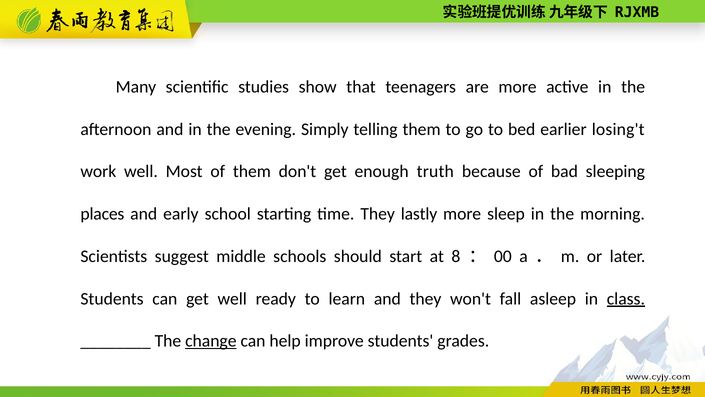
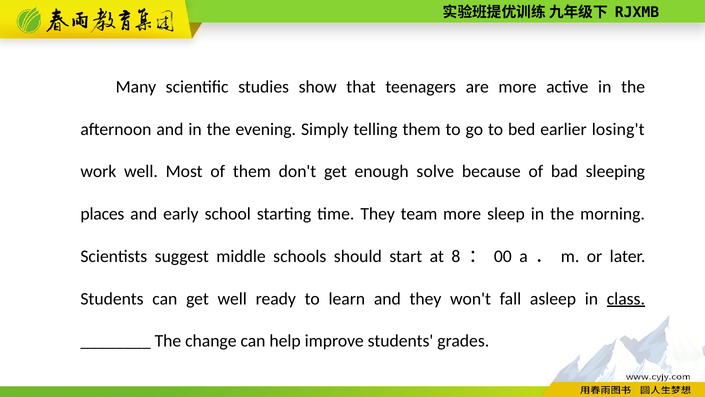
truth: truth -> solve
lastly: lastly -> team
change underline: present -> none
